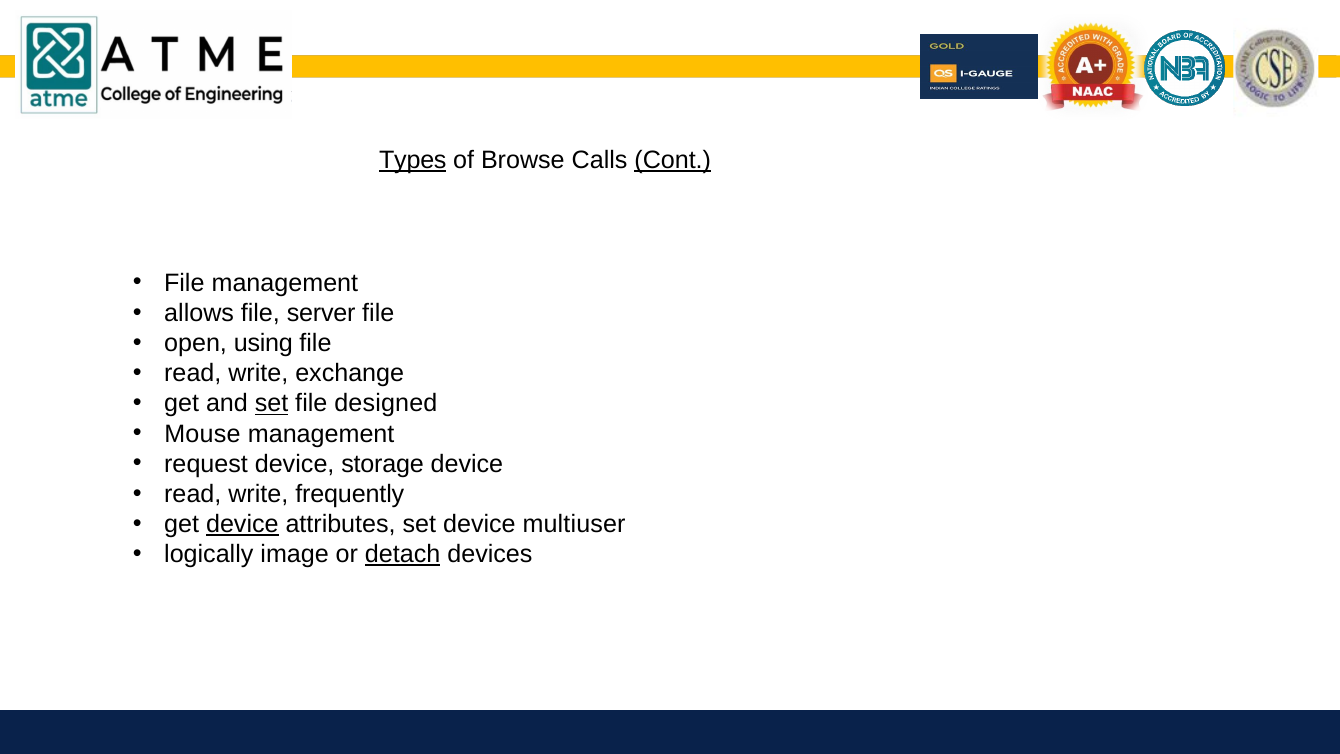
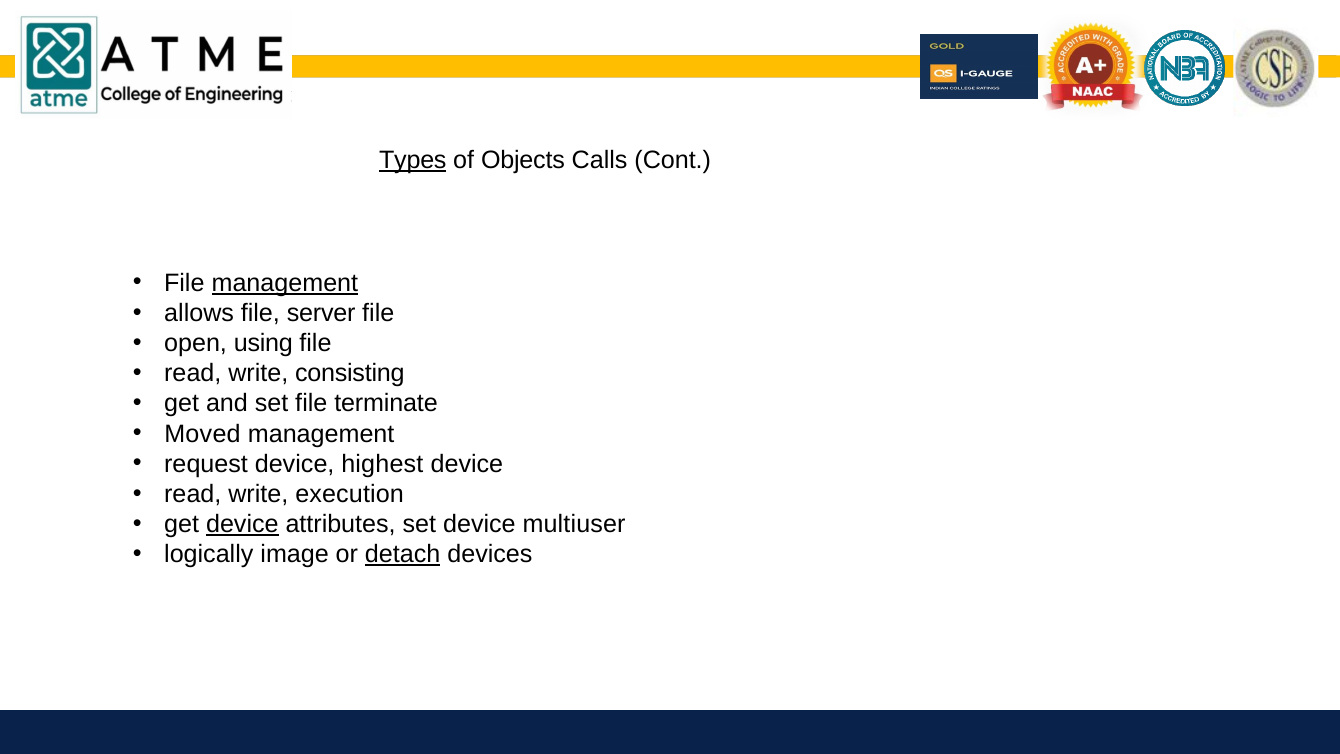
Browse: Browse -> Objects
Cont underline: present -> none
management at (285, 283) underline: none -> present
exchange: exchange -> consisting
set at (272, 403) underline: present -> none
designed: designed -> terminate
Mouse: Mouse -> Moved
storage: storage -> highest
frequently: frequently -> execution
